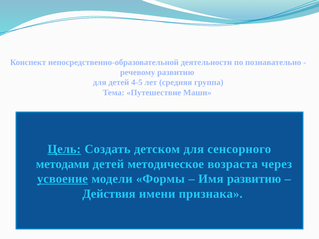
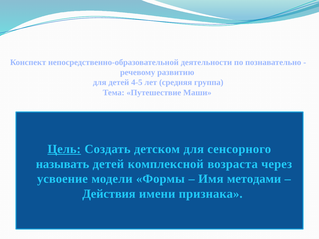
методами: методами -> называть
методическое: методическое -> комплексной
усвоение underline: present -> none
Имя развитию: развитию -> методами
